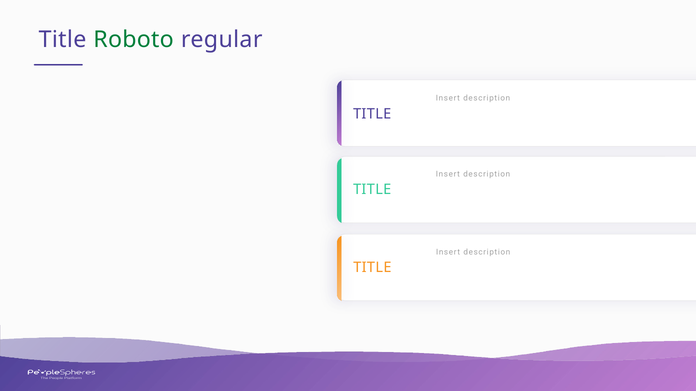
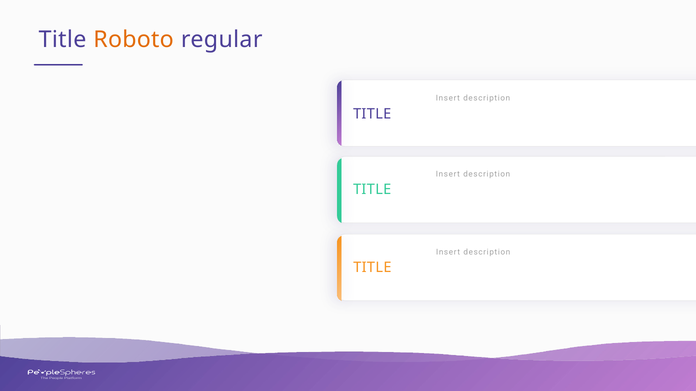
Roboto colour: green -> orange
